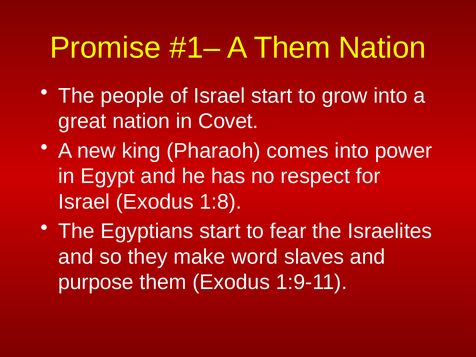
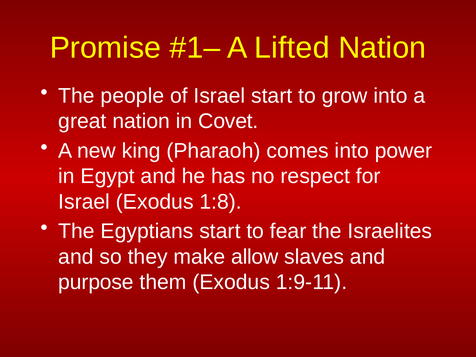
A Them: Them -> Lifted
word: word -> allow
